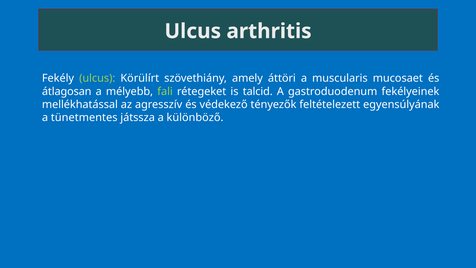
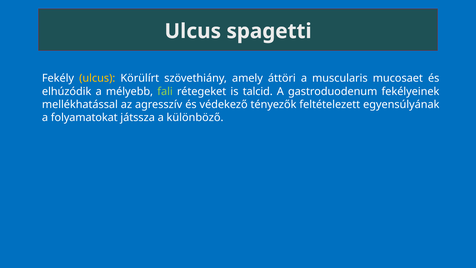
arthritis: arthritis -> spagetti
ulcus at (97, 78) colour: light green -> yellow
átlagosan: átlagosan -> elhúzódik
tünetmentes: tünetmentes -> folyamatokat
